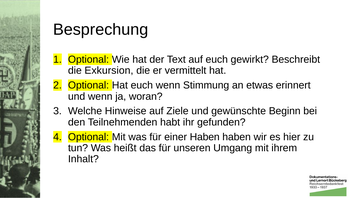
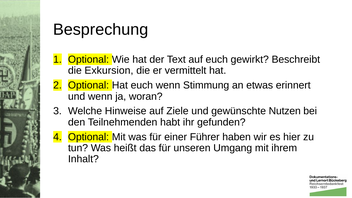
Beginn: Beginn -> Nutzen
einer Haben: Haben -> Führer
